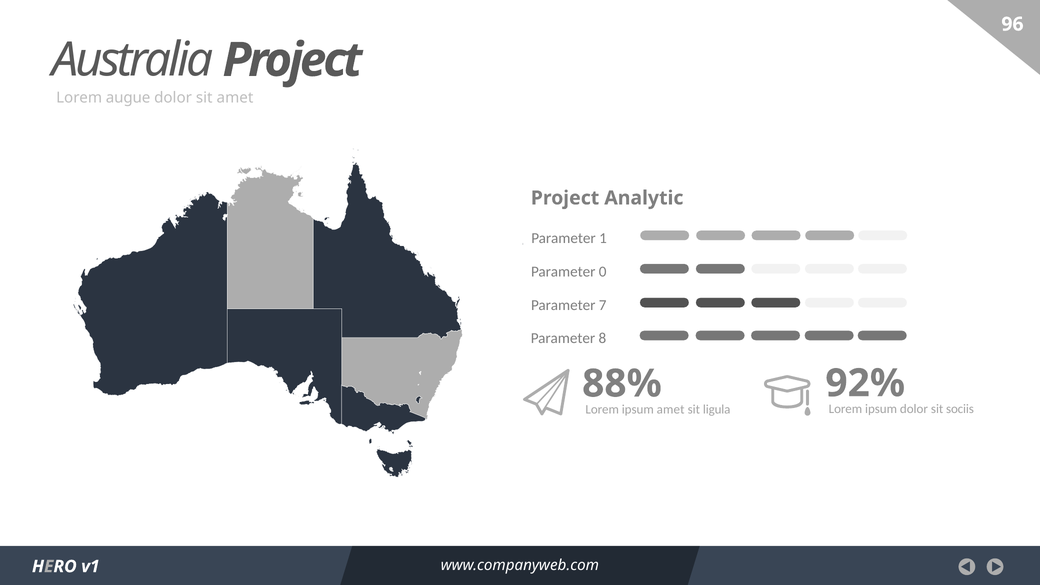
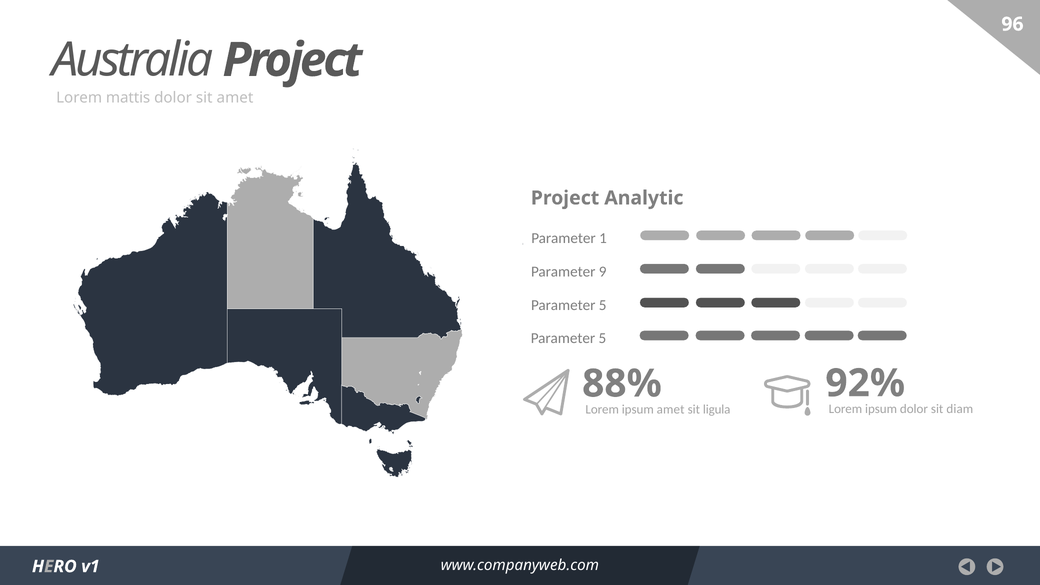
augue: augue -> mattis
0: 0 -> 9
7 at (603, 305): 7 -> 5
8 at (602, 338): 8 -> 5
sociis: sociis -> diam
